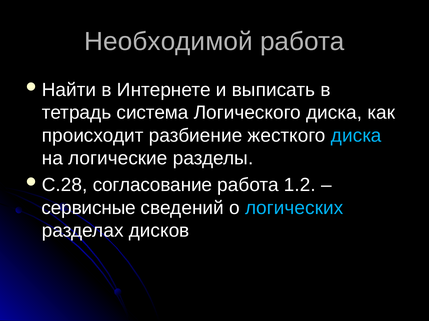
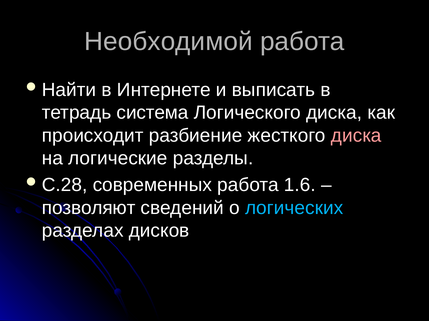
диска at (356, 136) colour: light blue -> pink
согласование: согласование -> современных
1.2: 1.2 -> 1.6
сервисные: сервисные -> позволяют
